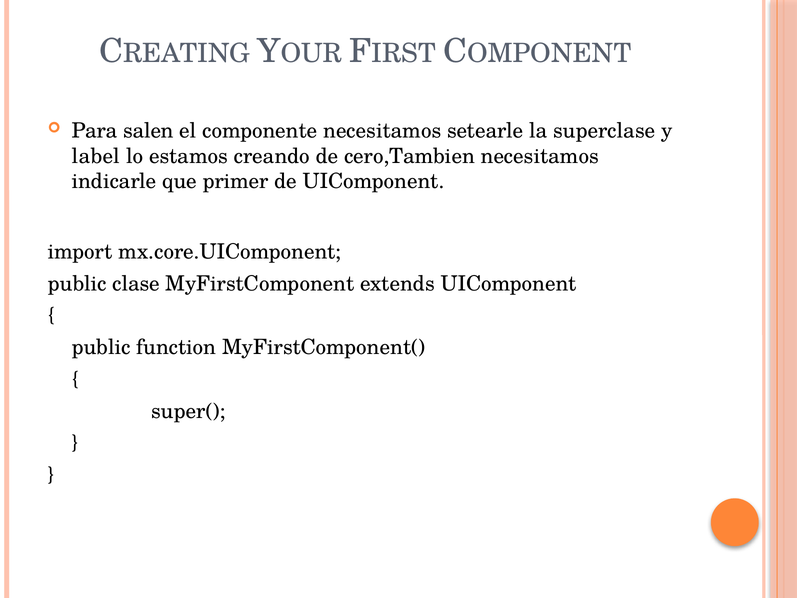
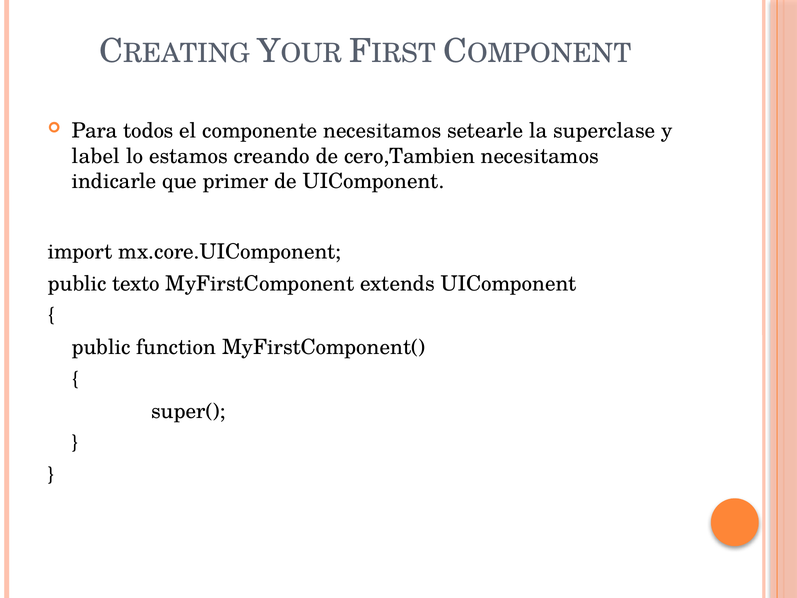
salen: salen -> todos
clase: clase -> texto
